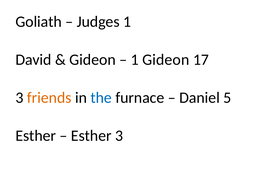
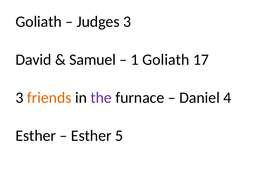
Judges 1: 1 -> 3
Gideon at (93, 60): Gideon -> Samuel
1 Gideon: Gideon -> Goliath
the colour: blue -> purple
5: 5 -> 4
Esther 3: 3 -> 5
